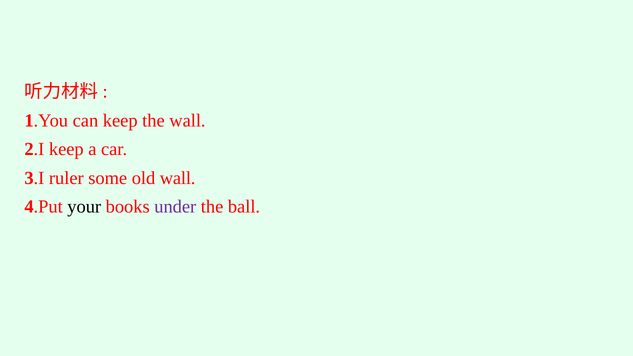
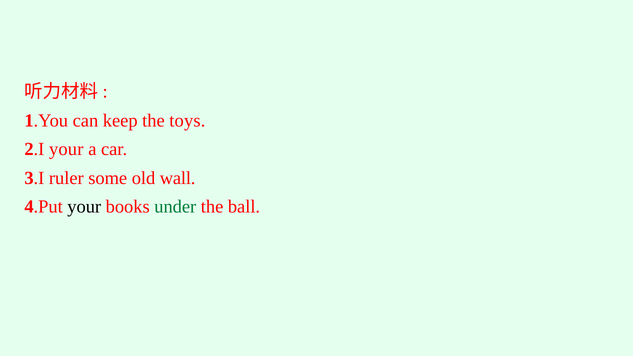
the wall: wall -> toys
2.I keep: keep -> your
under colour: purple -> green
